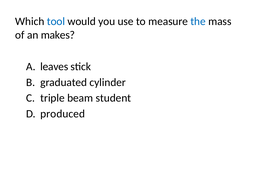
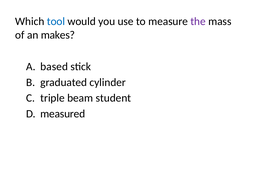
the colour: blue -> purple
leaves: leaves -> based
produced: produced -> measured
